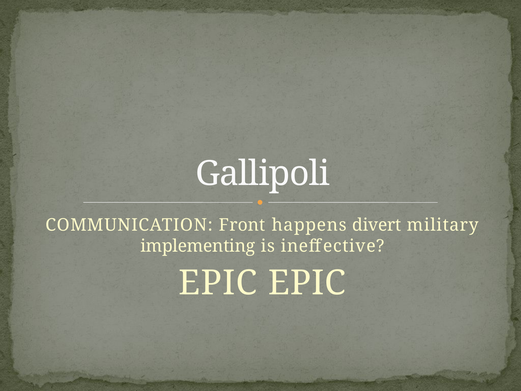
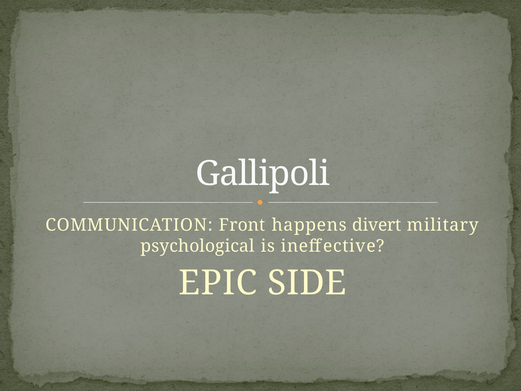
implementing: implementing -> psychological
EPIC EPIC: EPIC -> SIDE
